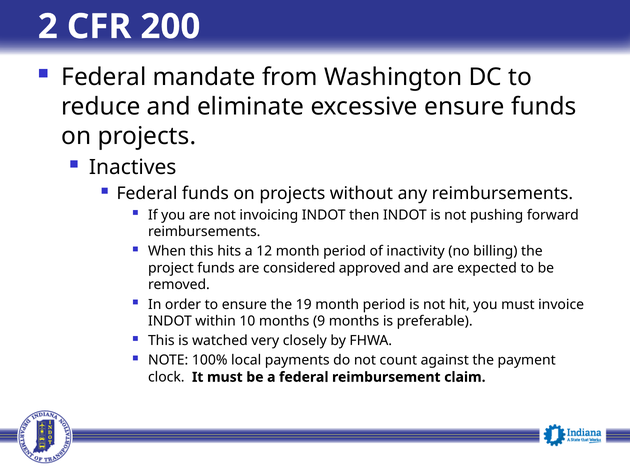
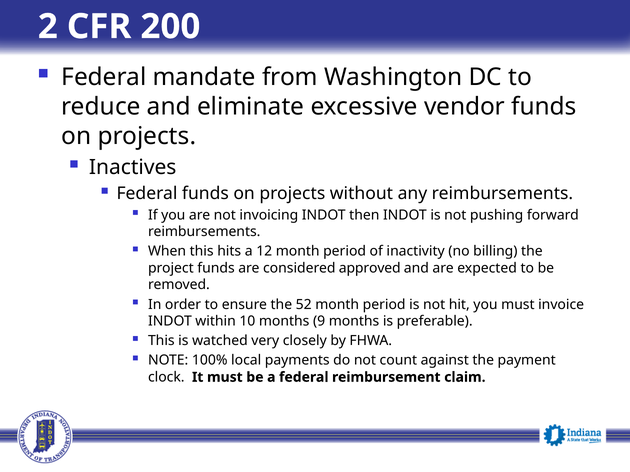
excessive ensure: ensure -> vendor
19: 19 -> 52
